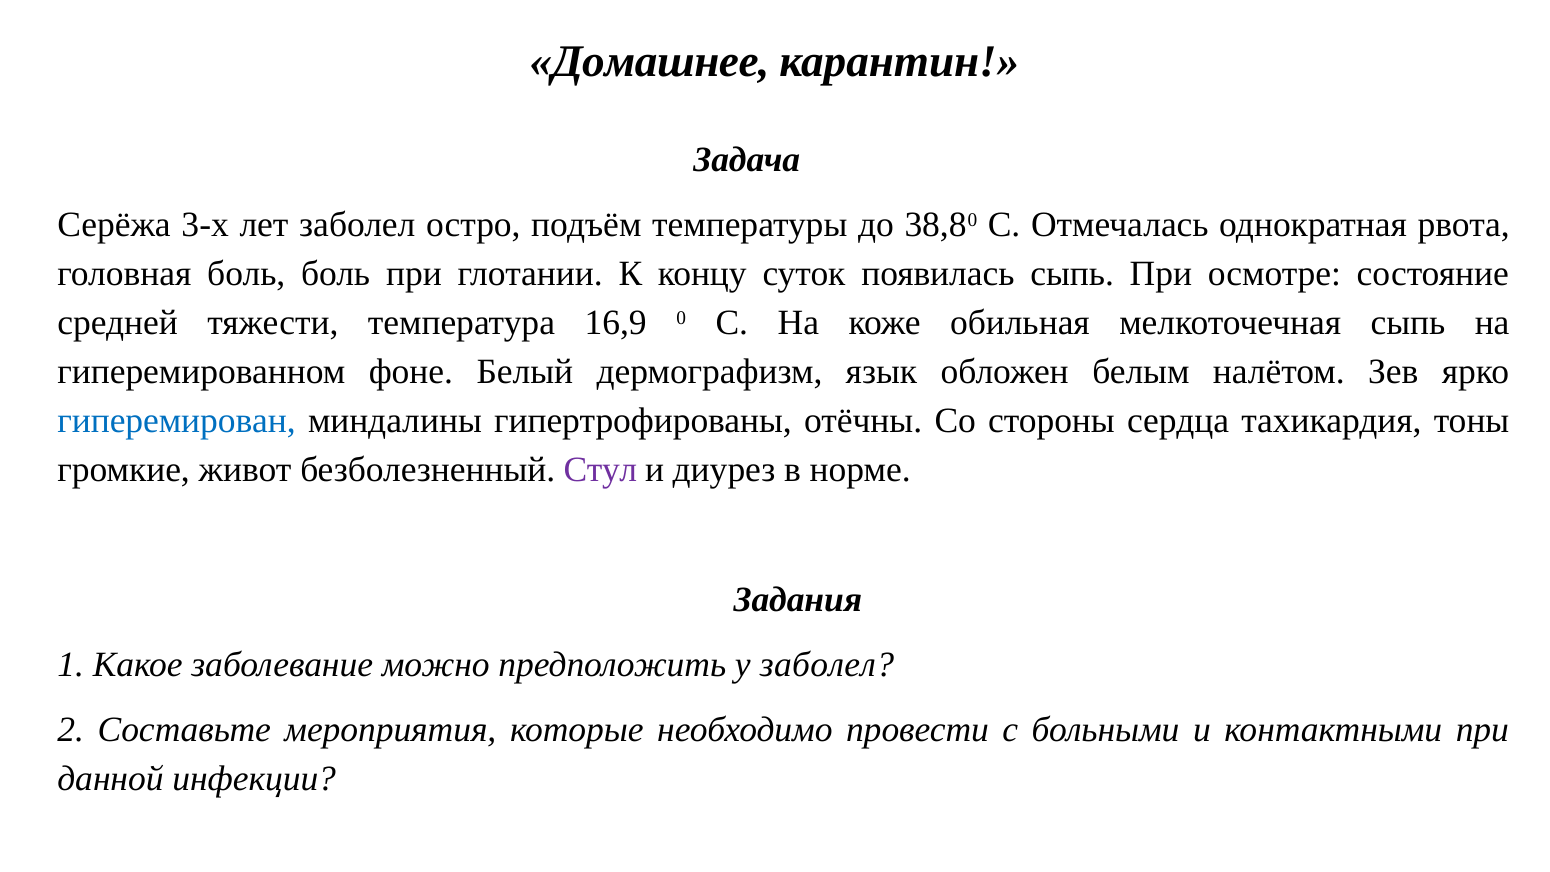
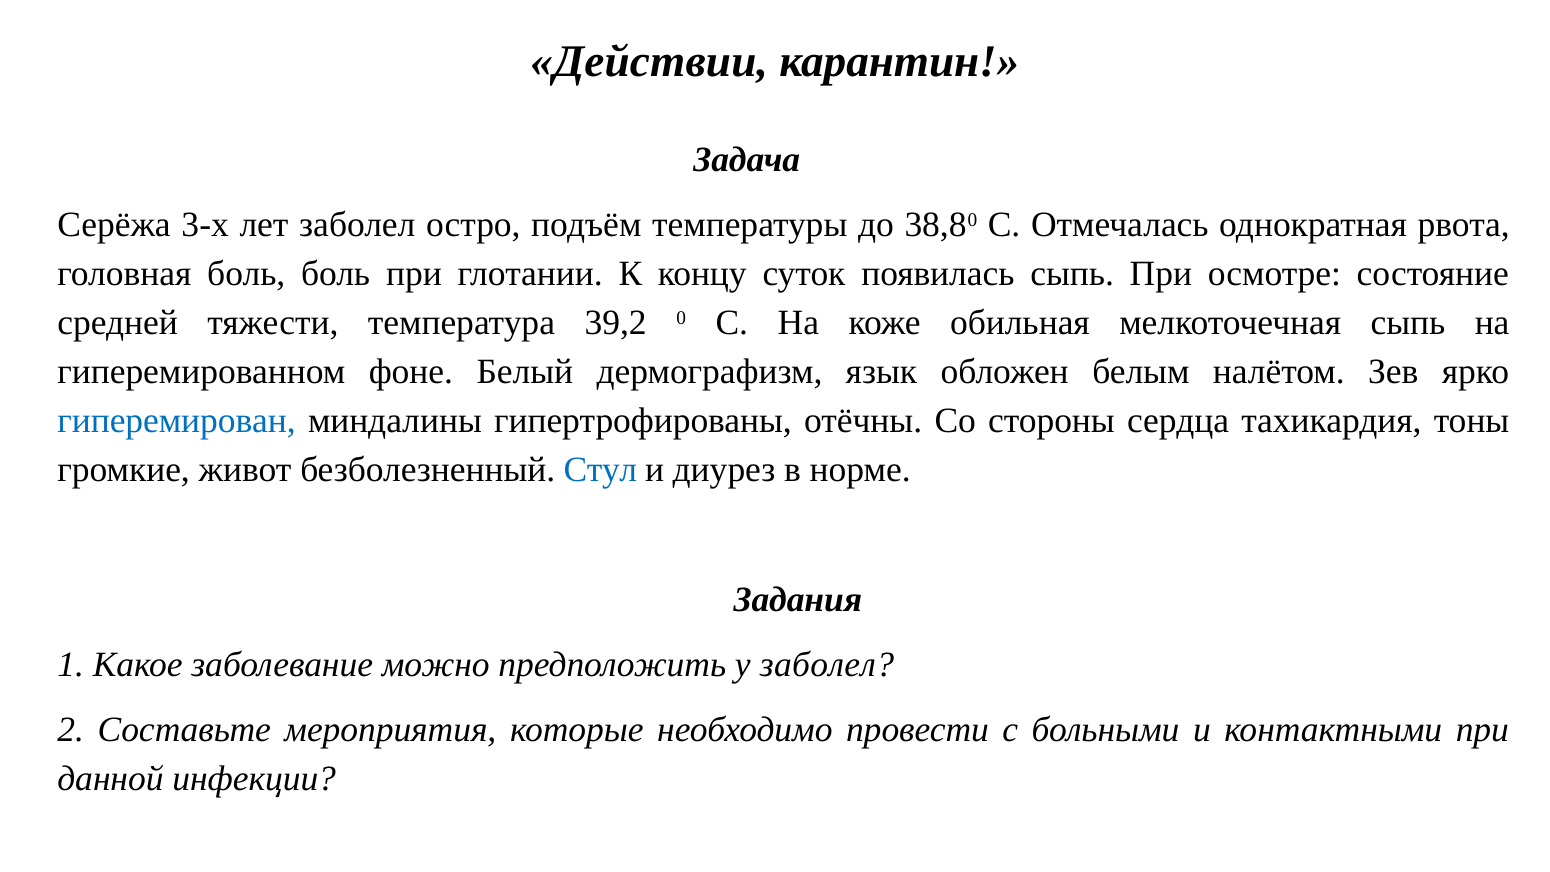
Домашнее: Домашнее -> Действии
16,9: 16,9 -> 39,2
Стул colour: purple -> blue
